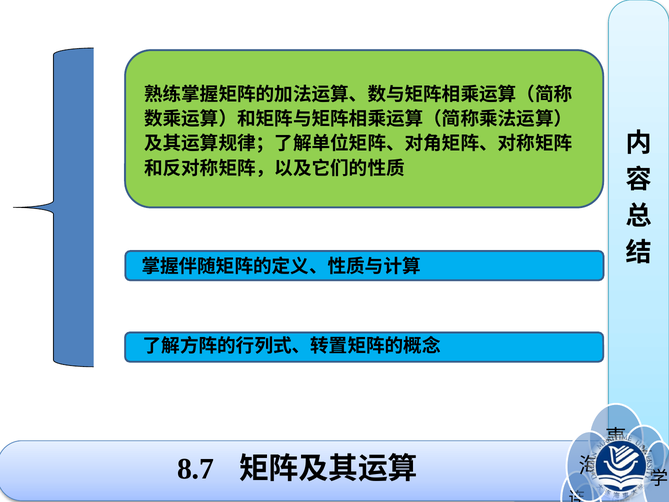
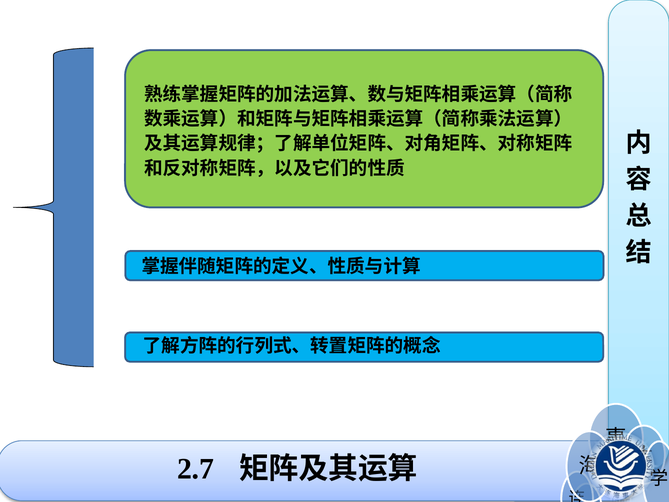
8.7: 8.7 -> 2.7
